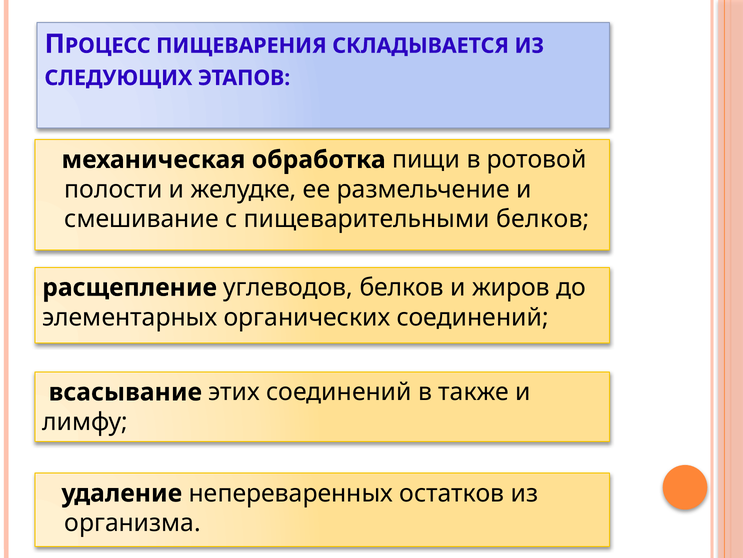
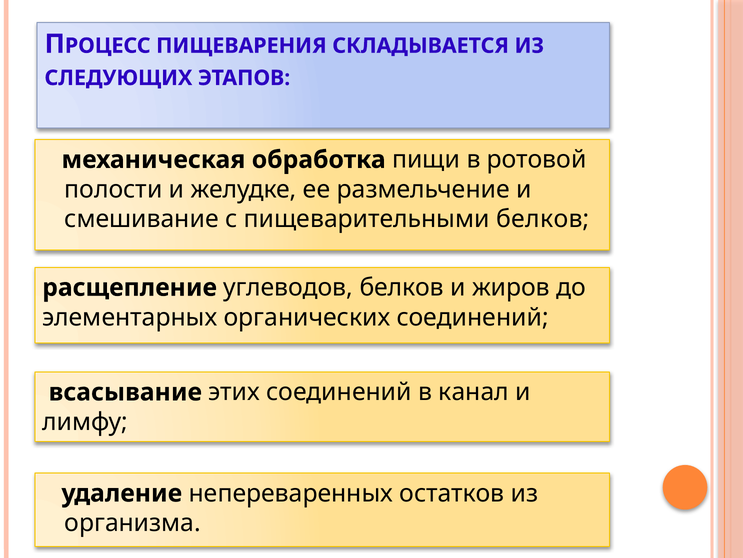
также: также -> канал
